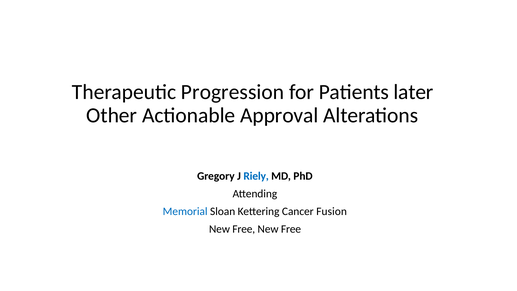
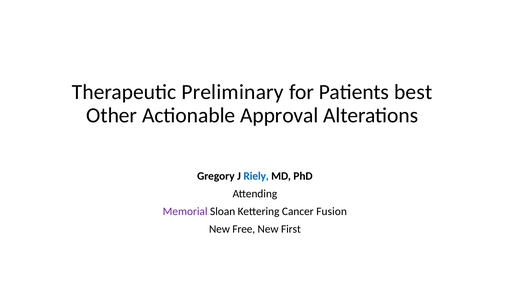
Progression: Progression -> Preliminary
later: later -> best
Memorial colour: blue -> purple
Free at (291, 229): Free -> First
